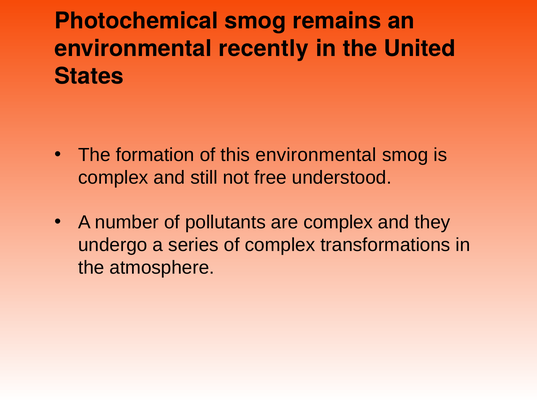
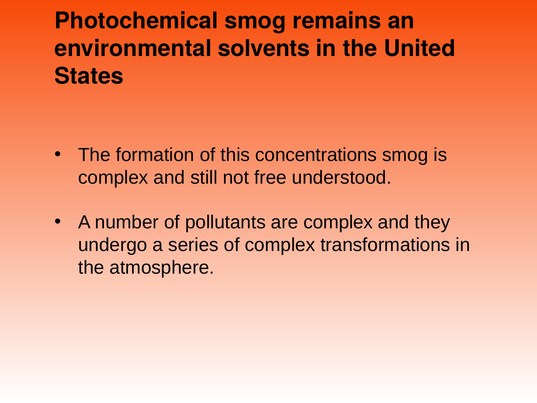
recently: recently -> solvents
this environmental: environmental -> concentrations
